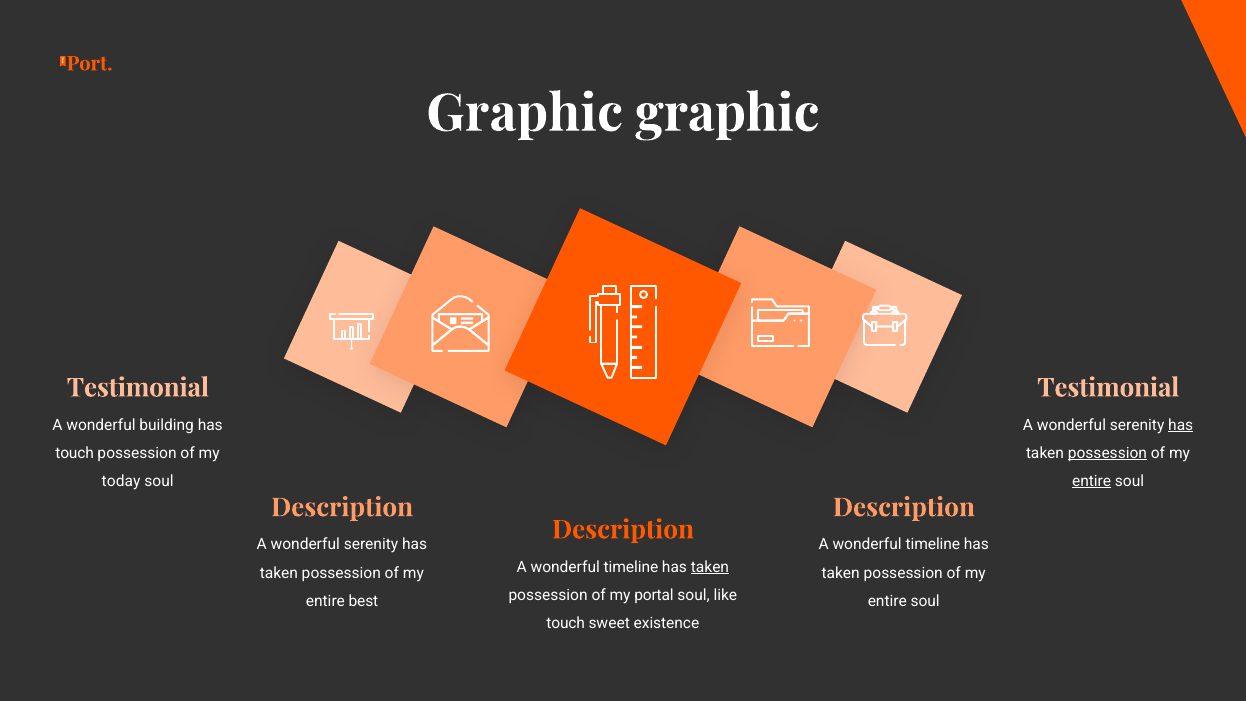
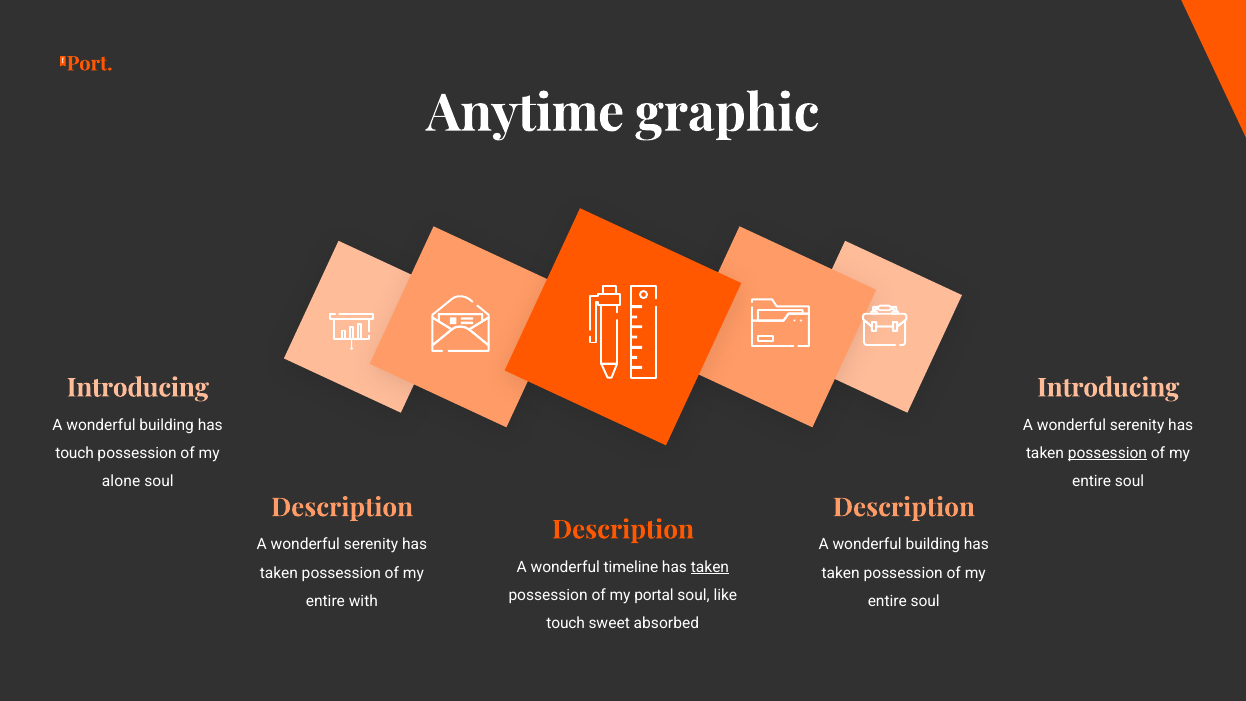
Graphic at (525, 114): Graphic -> Anytime
Testimonial at (138, 388): Testimonial -> Introducing
Testimonial at (1108, 388): Testimonial -> Introducing
has at (1181, 425) underline: present -> none
today: today -> alone
entire at (1092, 481) underline: present -> none
timeline at (933, 545): timeline -> building
best: best -> with
existence: existence -> absorbed
